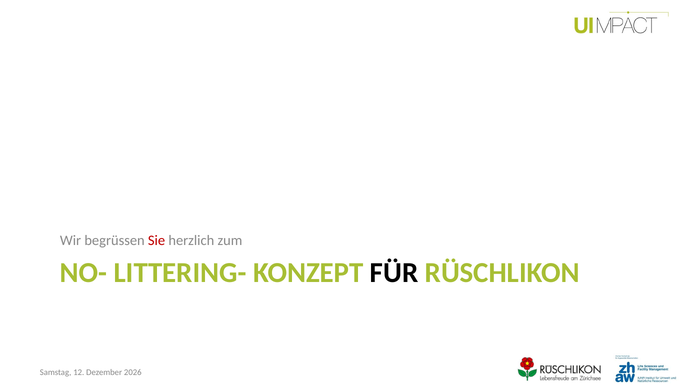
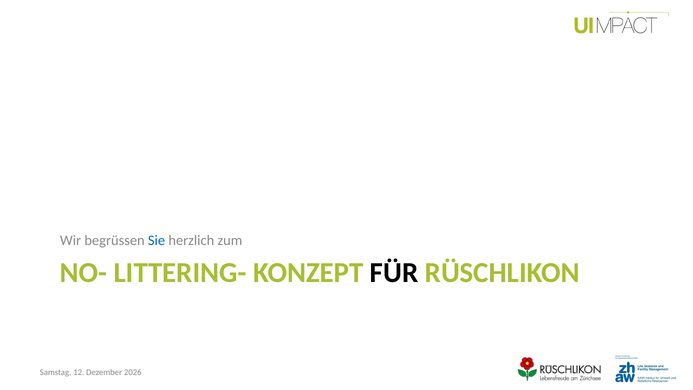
Sie colour: red -> blue
